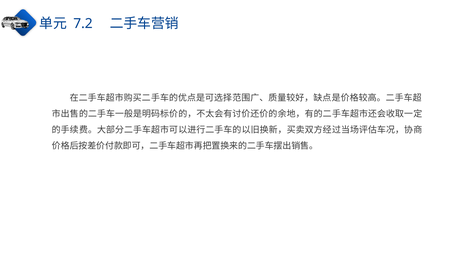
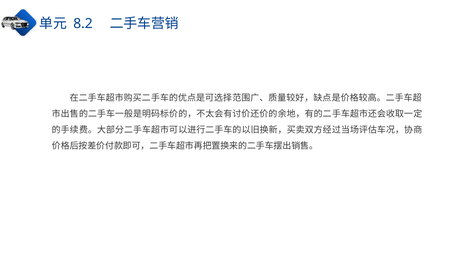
7.2: 7.2 -> 8.2
